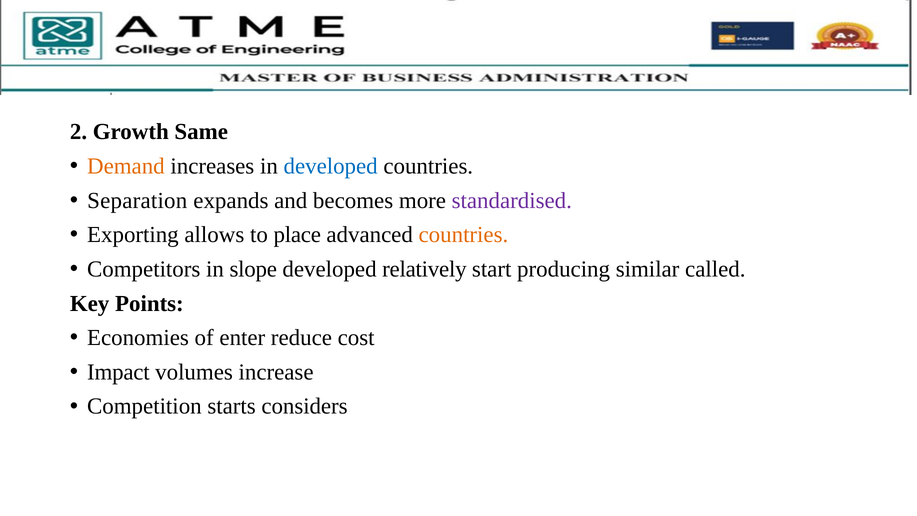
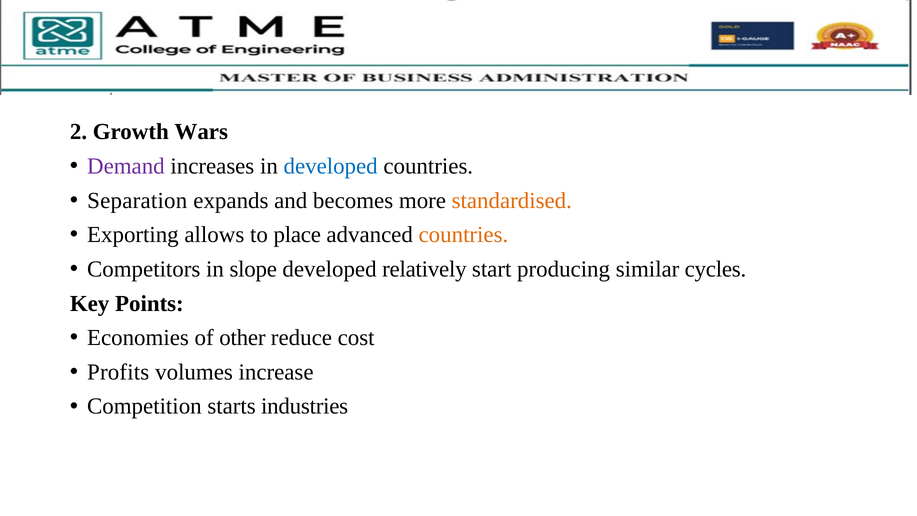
Same: Same -> Wars
Demand colour: orange -> purple
standardised colour: purple -> orange
called: called -> cycles
enter: enter -> other
Impact: Impact -> Profits
considers: considers -> industries
